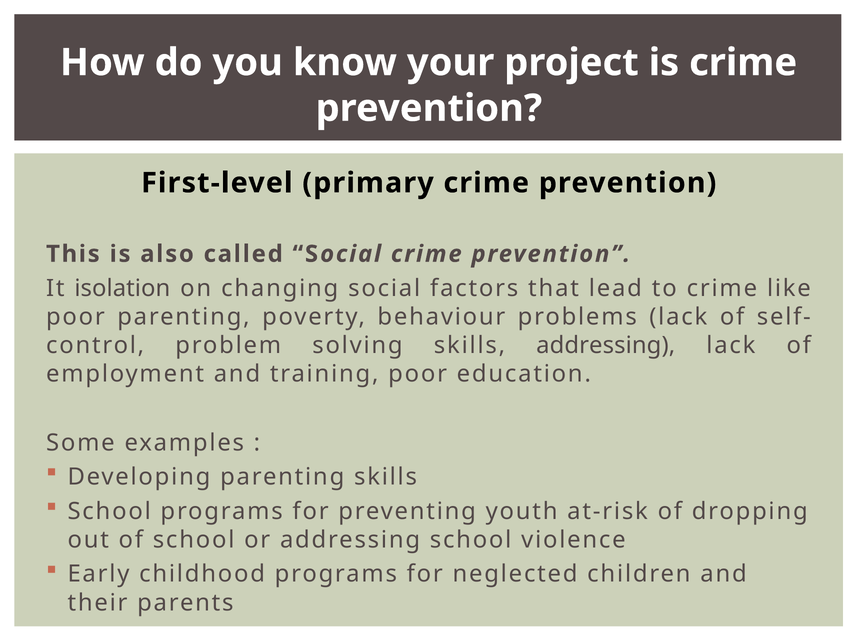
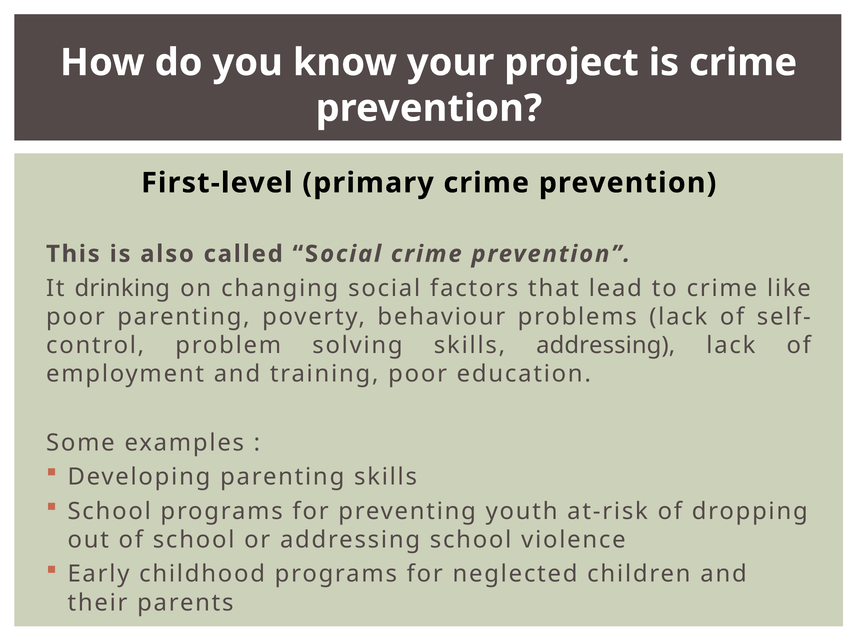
isolation: isolation -> drinking
